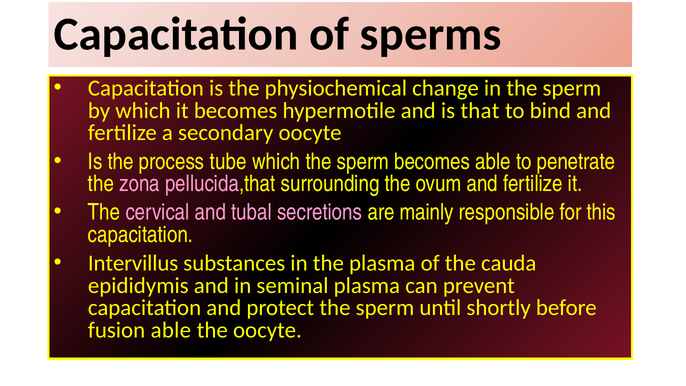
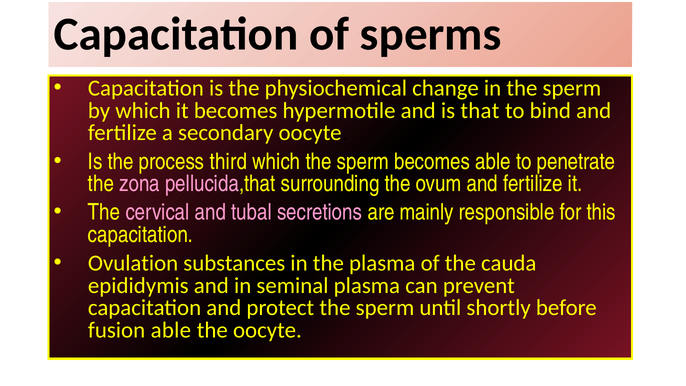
tube: tube -> third
Intervillus: Intervillus -> Ovulation
